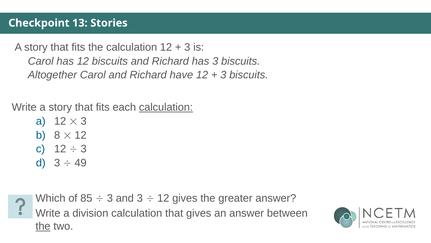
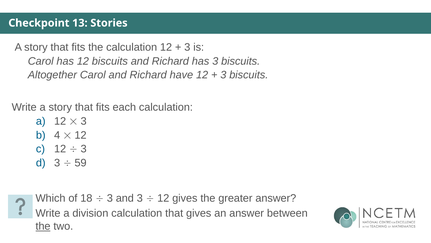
calculation at (166, 107) underline: present -> none
8: 8 -> 4
49: 49 -> 59
85: 85 -> 18
